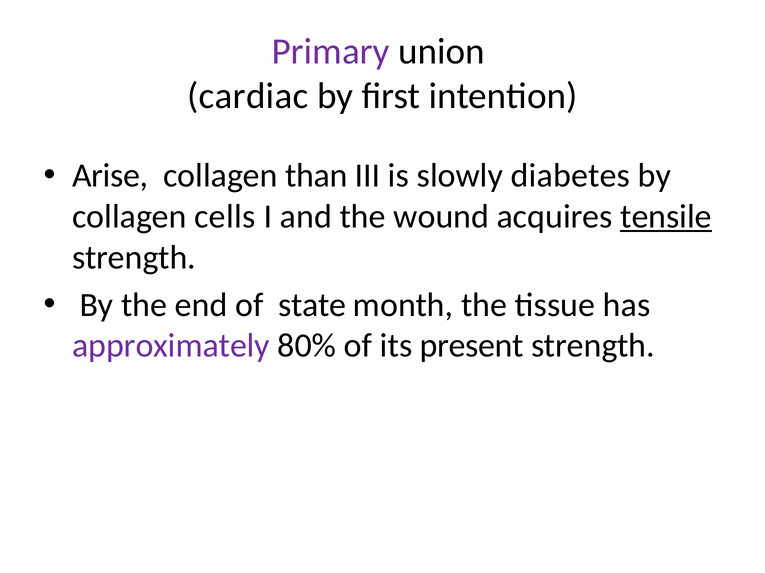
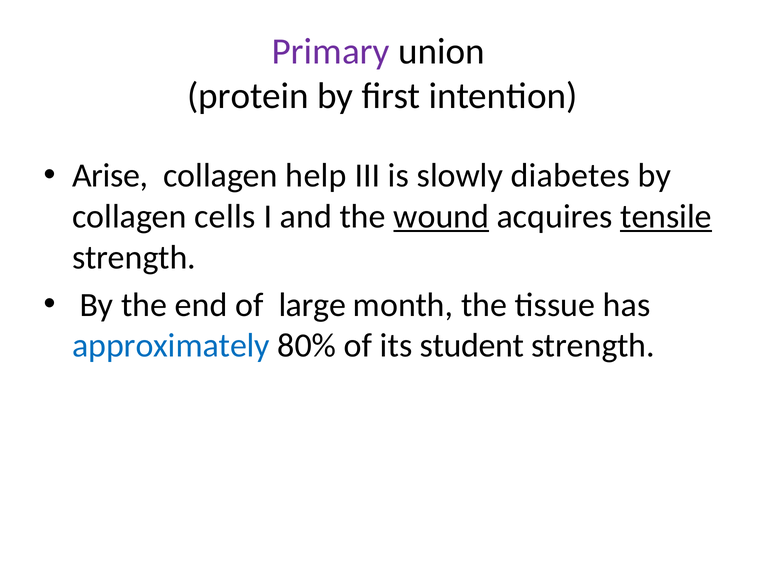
cardiac: cardiac -> protein
than: than -> help
wound underline: none -> present
state: state -> large
approximately colour: purple -> blue
present: present -> student
